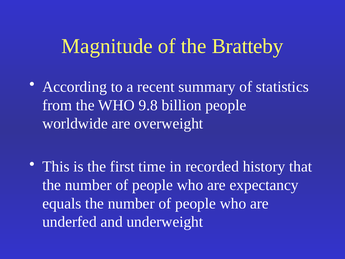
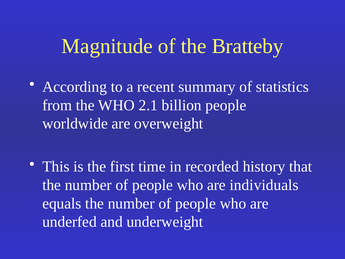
9.8: 9.8 -> 2.1
expectancy: expectancy -> individuals
